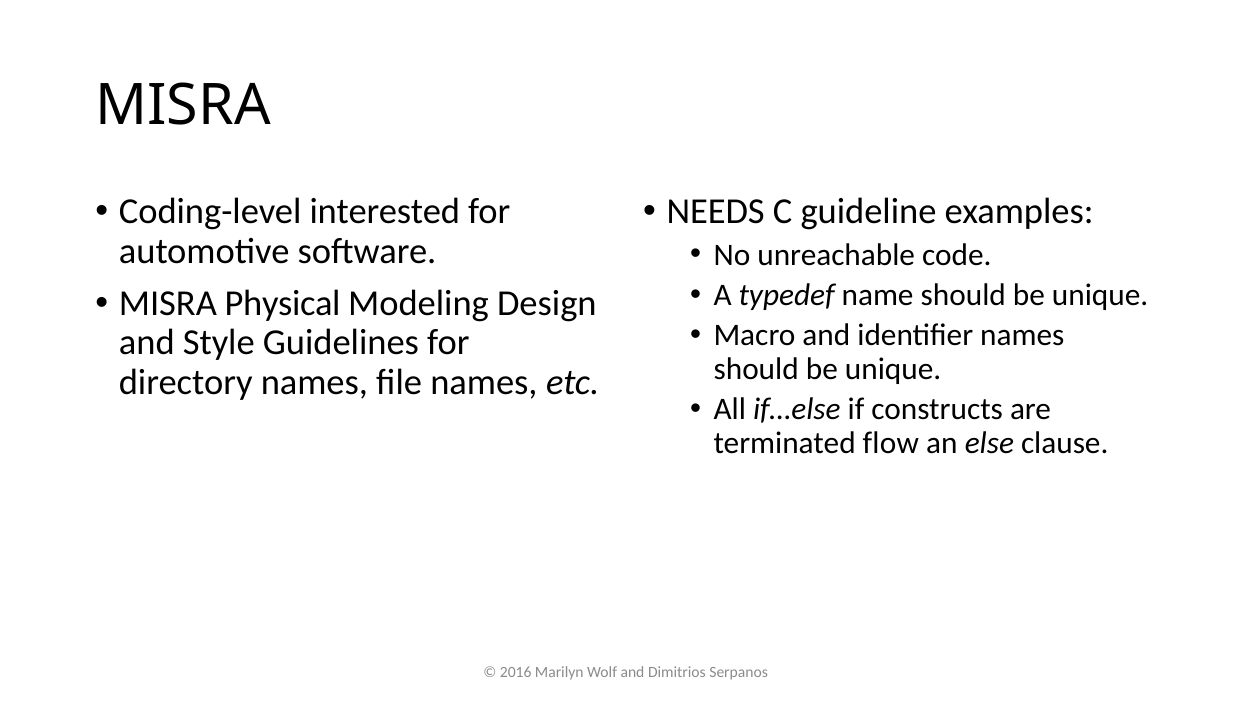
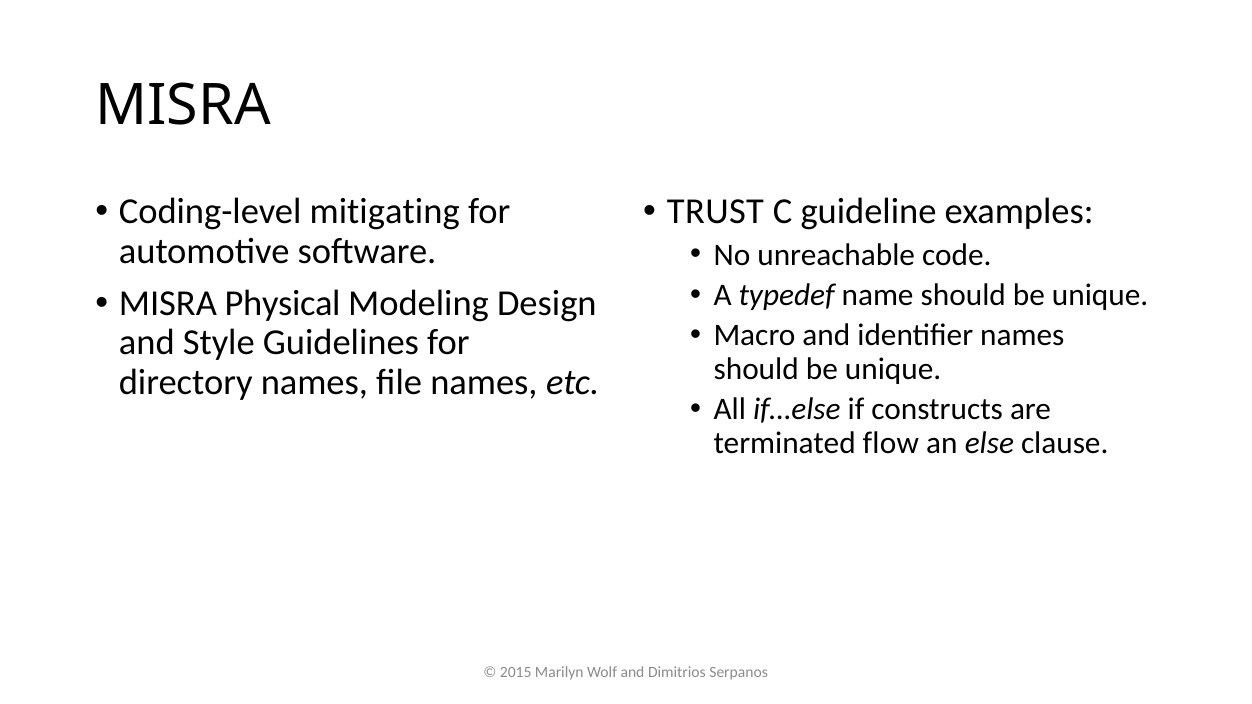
interested: interested -> mitigating
NEEDS: NEEDS -> TRUST
2016: 2016 -> 2015
